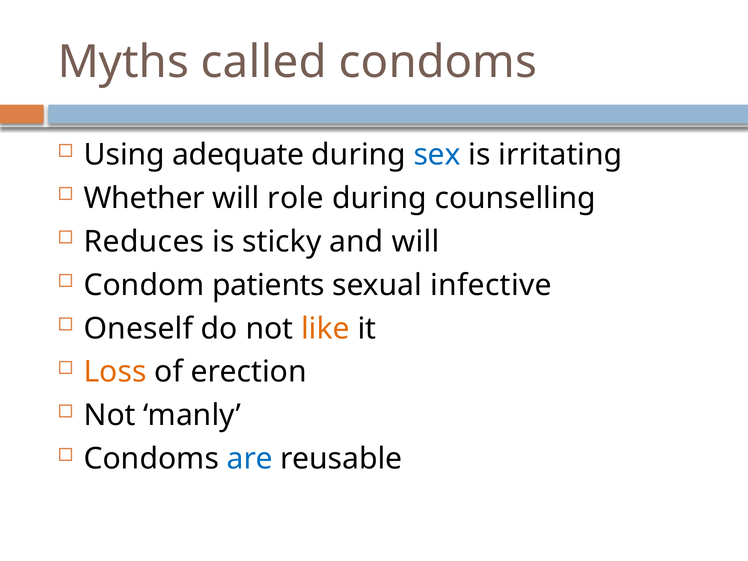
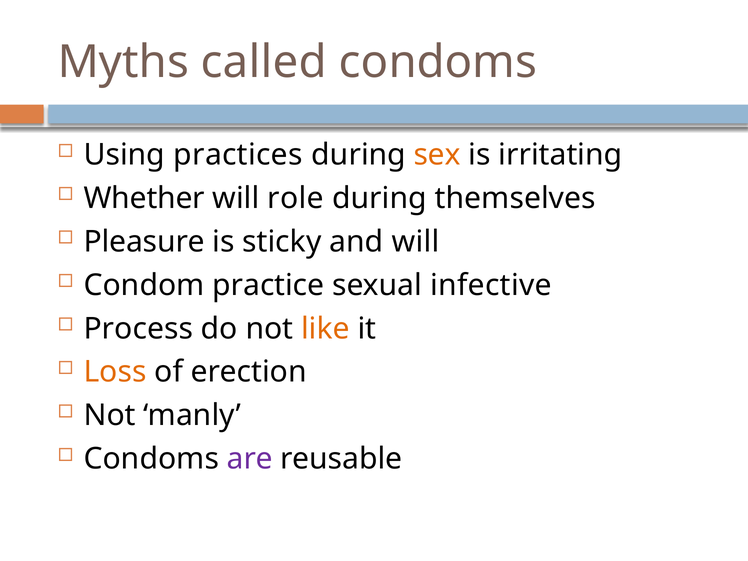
adequate: adequate -> practices
sex colour: blue -> orange
counselling: counselling -> themselves
Reduces: Reduces -> Pleasure
patients: patients -> practice
Oneself: Oneself -> Process
are colour: blue -> purple
